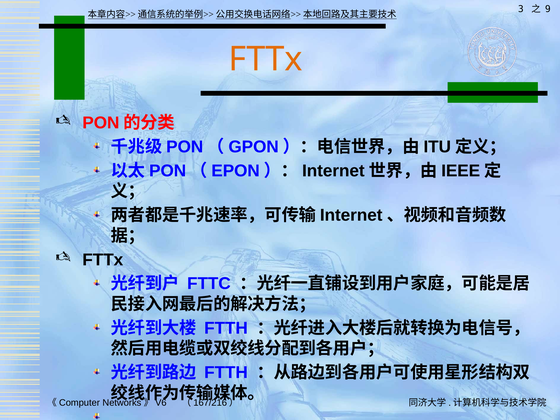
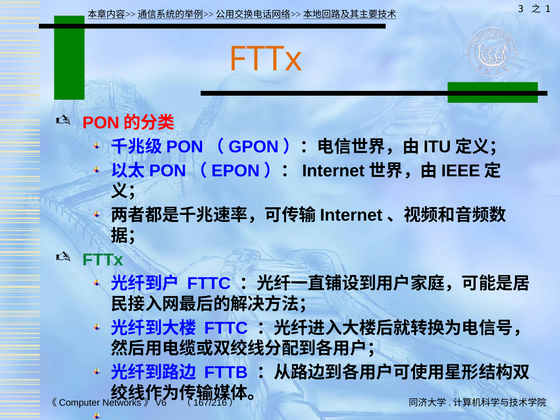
9: 9 -> 1
FTTx at (103, 260) colour: black -> green
FTTH at (226, 328): FTTH -> FTTC
FTTH at (226, 373): FTTH -> FTTB
